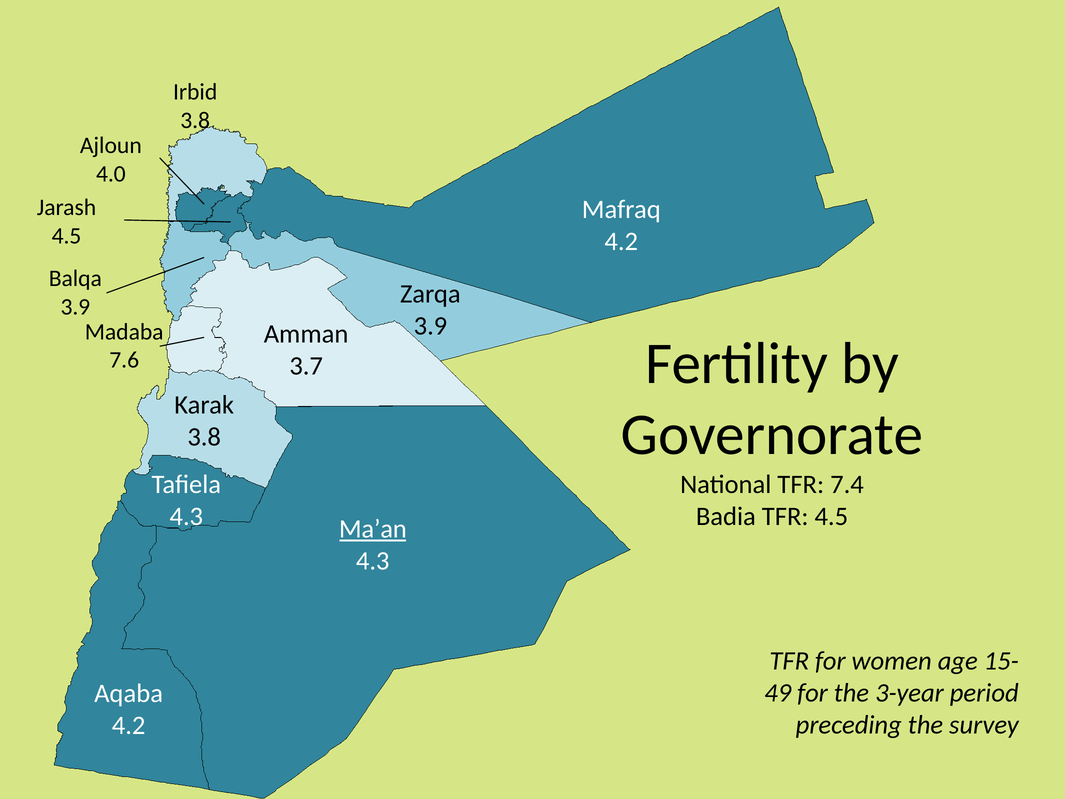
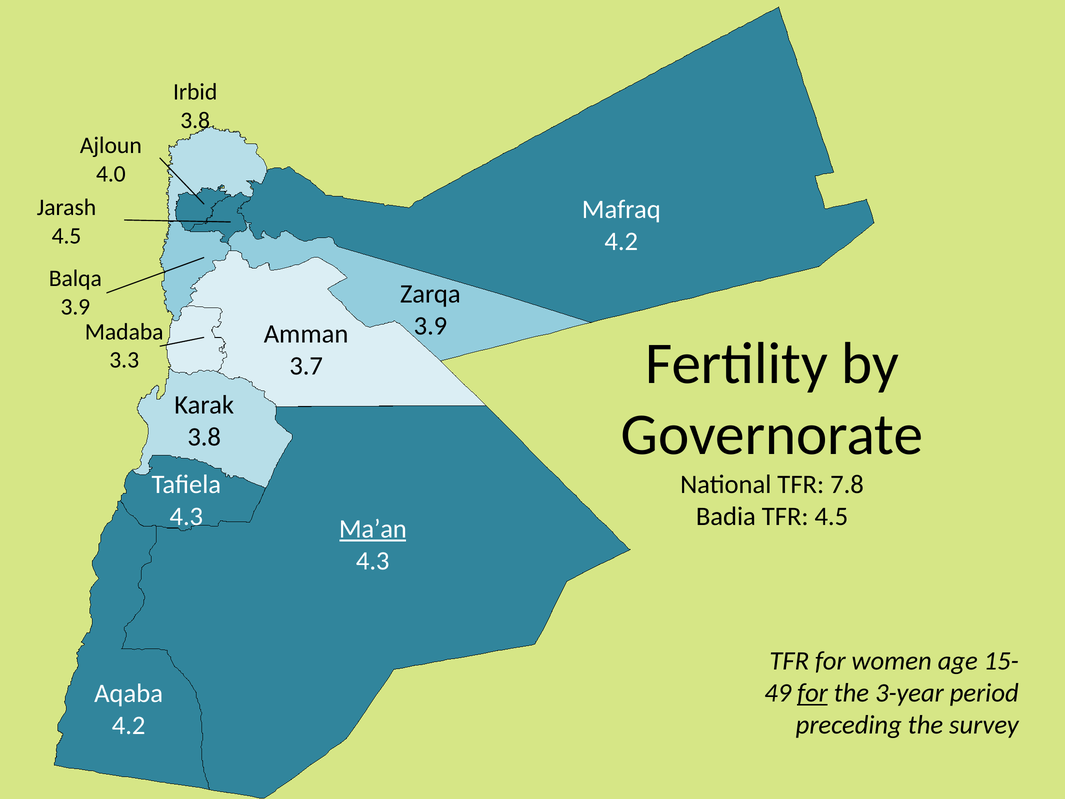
7.6: 7.6 -> 3.3
7.4: 7.4 -> 7.8
for at (812, 693) underline: none -> present
